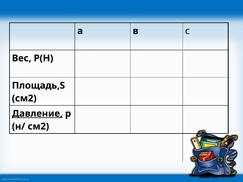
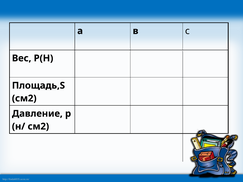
Давление underline: present -> none
